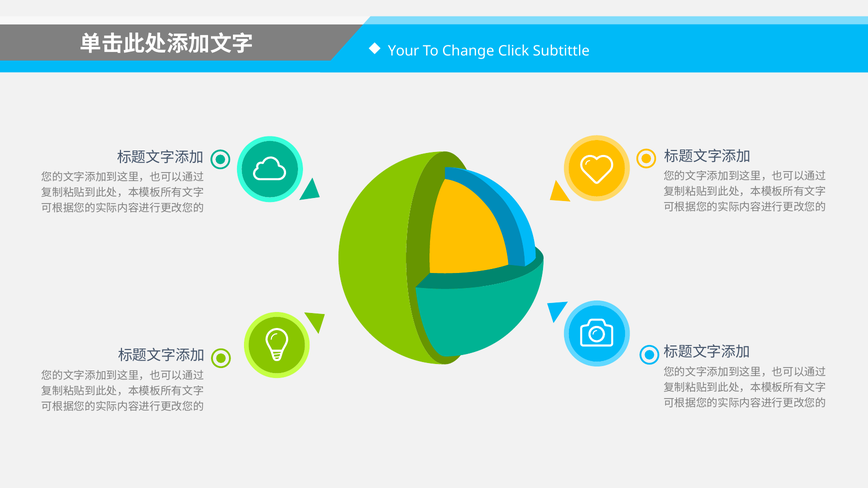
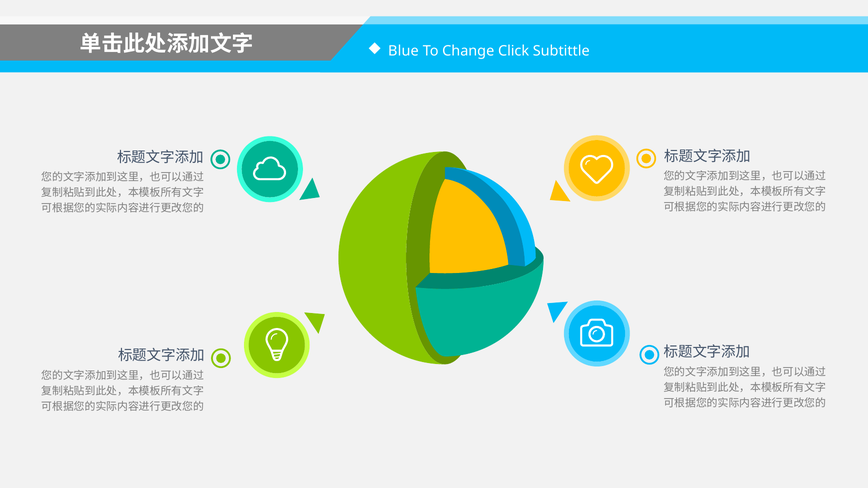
Your: Your -> Blue
